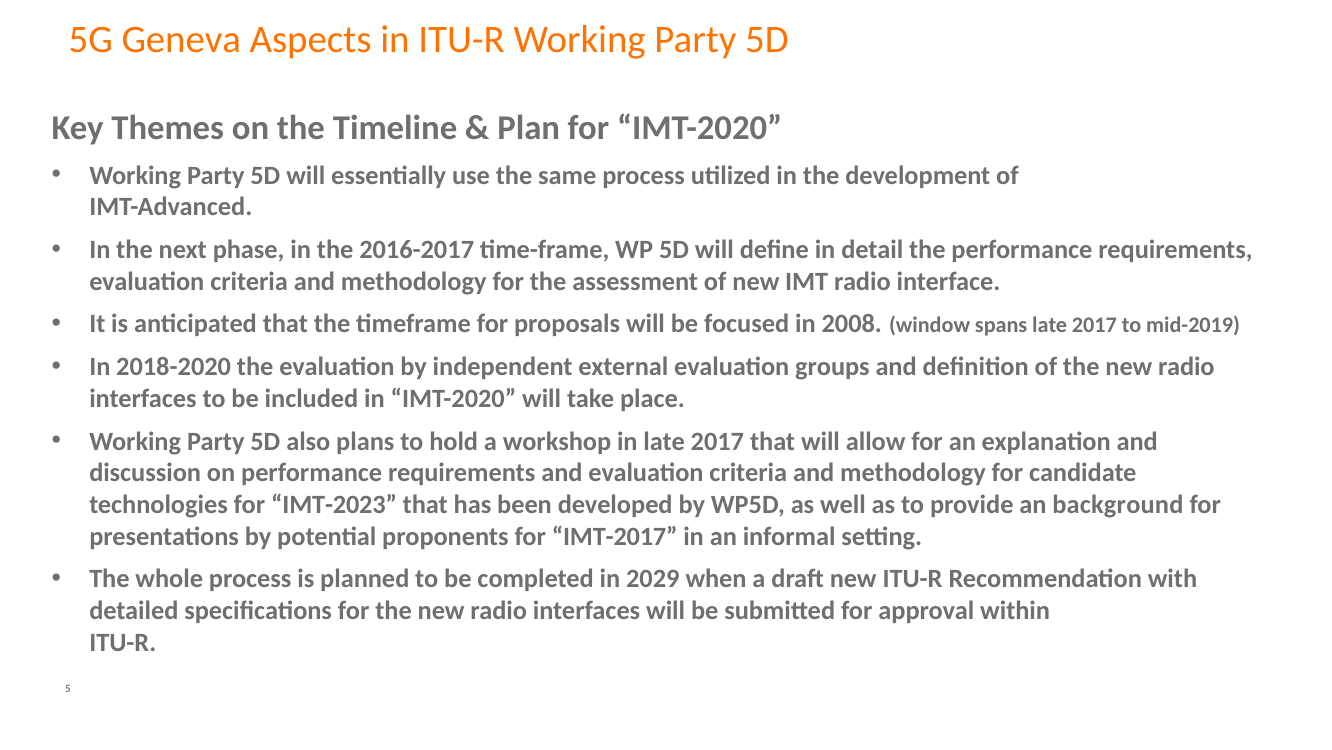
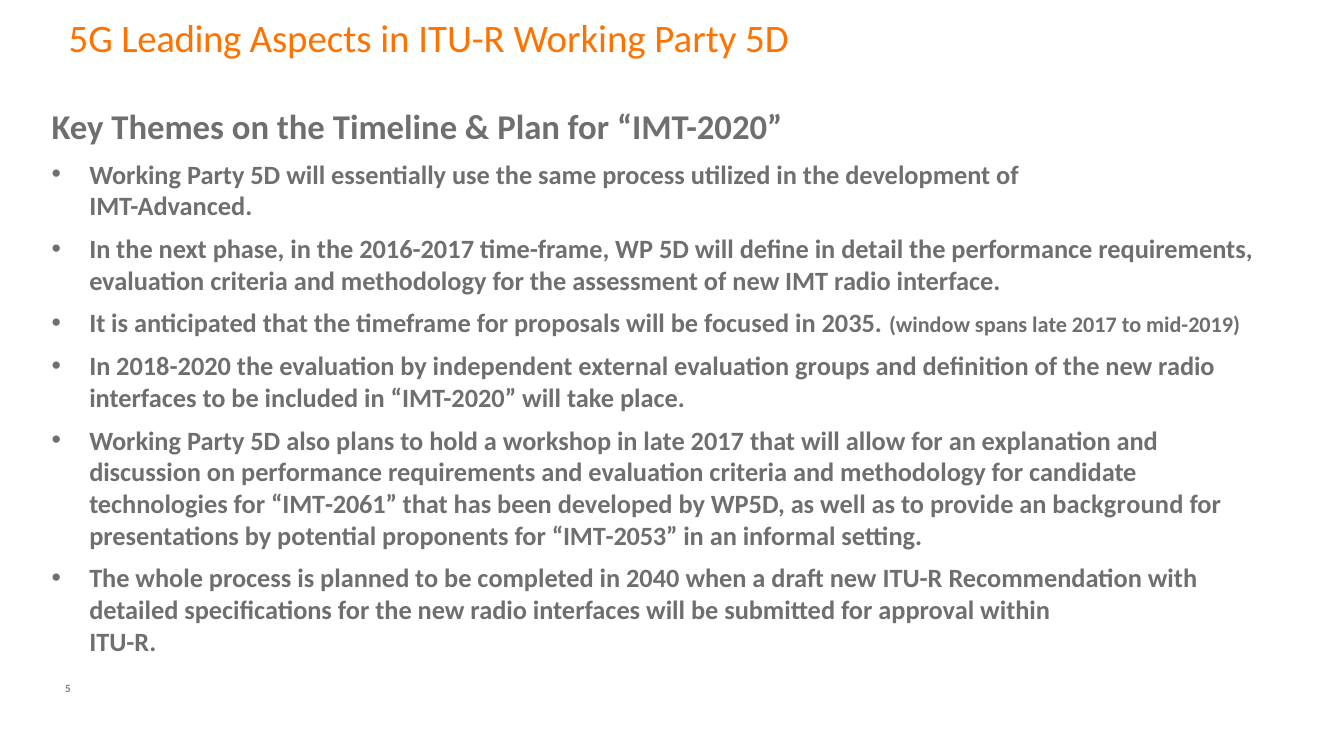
Geneva: Geneva -> Leading
2008: 2008 -> 2035
IMT-2023: IMT-2023 -> IMT-2061
IMT-2017: IMT-2017 -> IMT-2053
2029: 2029 -> 2040
